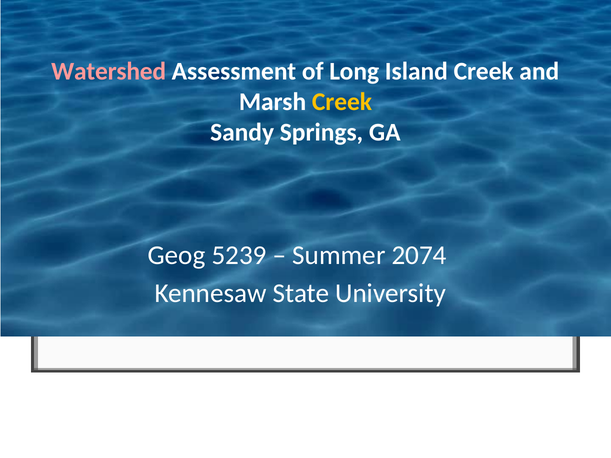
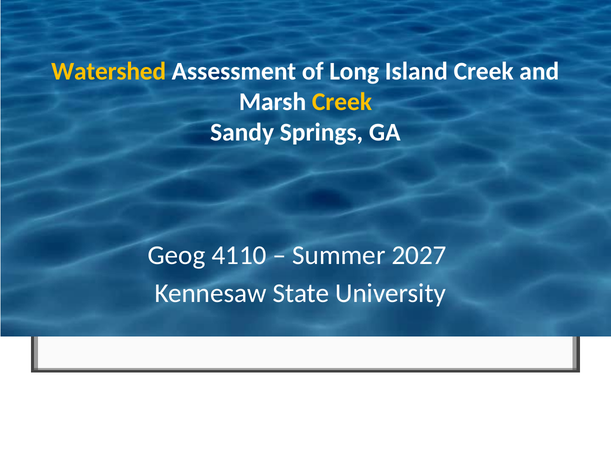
Watershed colour: pink -> yellow
5239: 5239 -> 4110
2074: 2074 -> 2027
